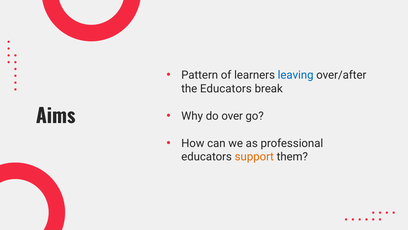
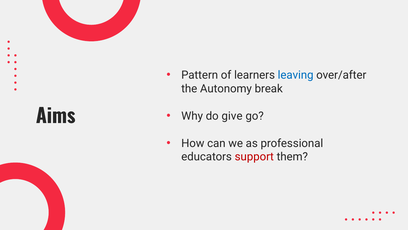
the Educators: Educators -> Autonomy
over: over -> give
support colour: orange -> red
